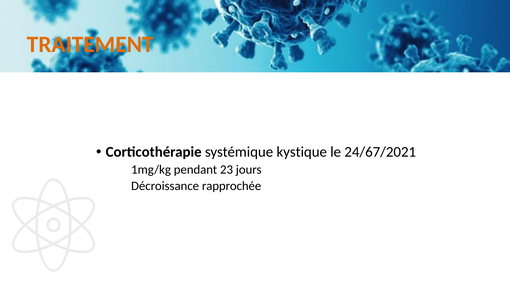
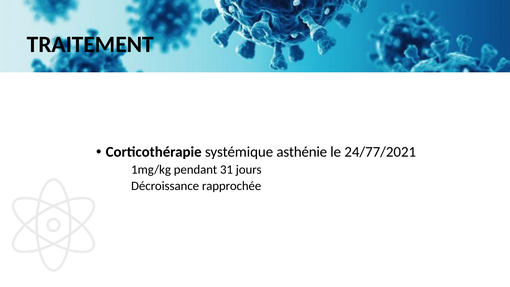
TRAITEMENT colour: orange -> black
kystique: kystique -> asthénie
24/67/2021: 24/67/2021 -> 24/77/2021
23: 23 -> 31
